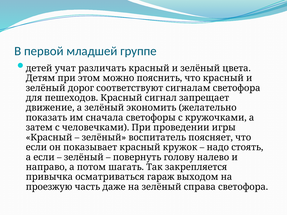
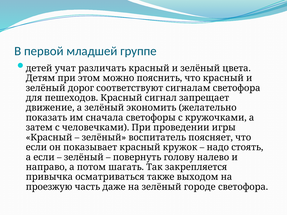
гараж: гараж -> также
справа: справа -> городе
